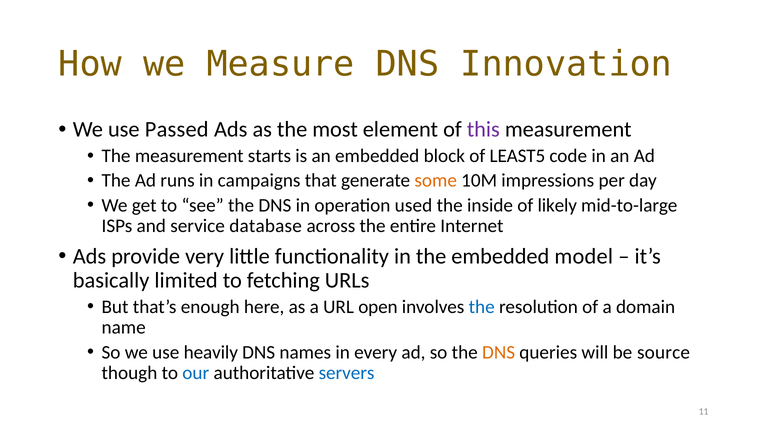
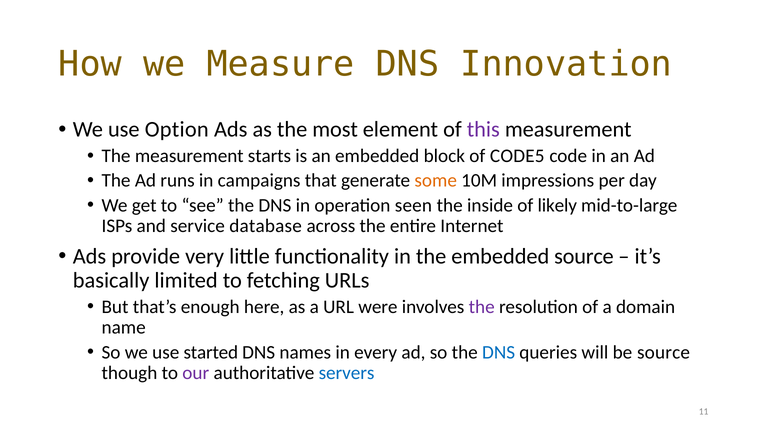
Passed: Passed -> Option
LEAST5: LEAST5 -> CODE5
used: used -> seen
embedded model: model -> source
open: open -> were
the at (482, 307) colour: blue -> purple
heavily: heavily -> started
DNS at (499, 353) colour: orange -> blue
our colour: blue -> purple
